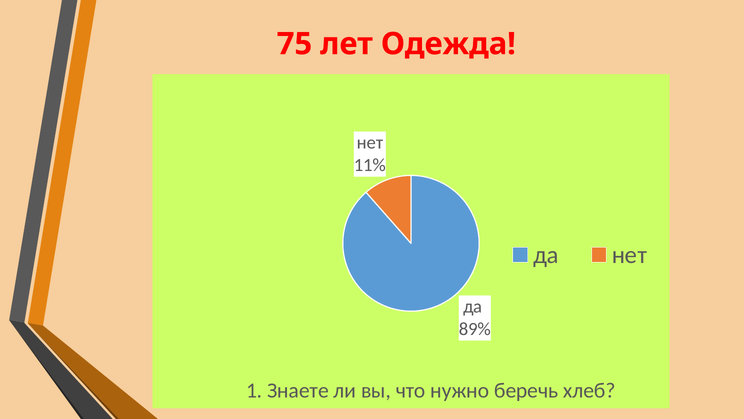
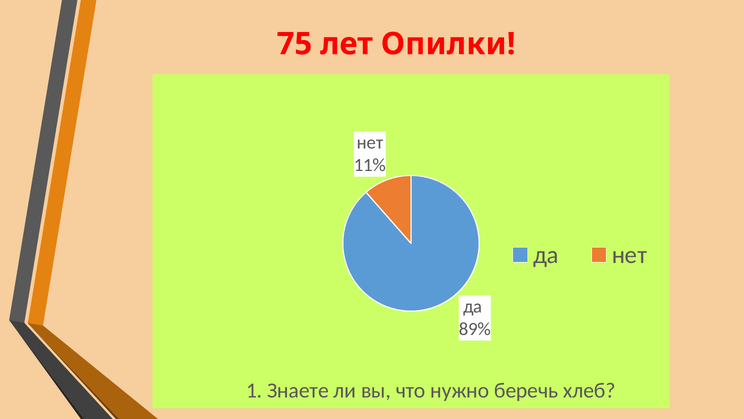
Одежда: Одежда -> Опилки
